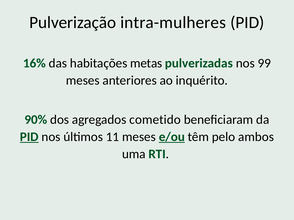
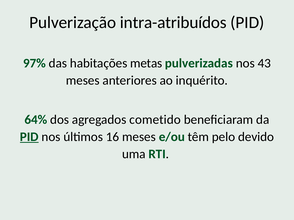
intra-mulheres: intra-mulheres -> intra-atribuídos
16%: 16% -> 97%
99: 99 -> 43
90%: 90% -> 64%
11: 11 -> 16
e/ou underline: present -> none
ambos: ambos -> devido
